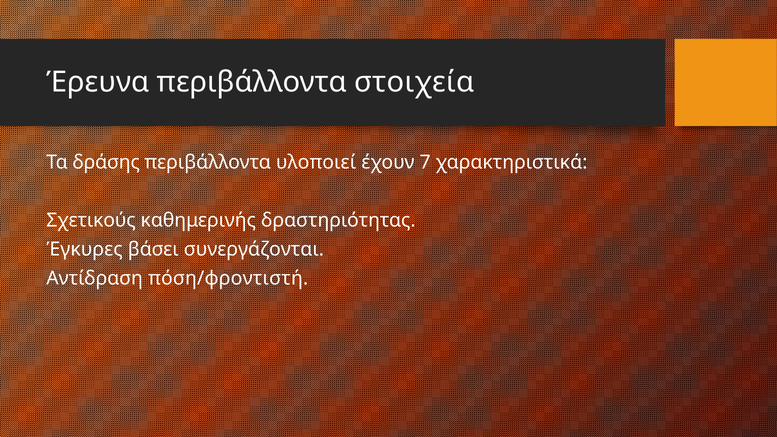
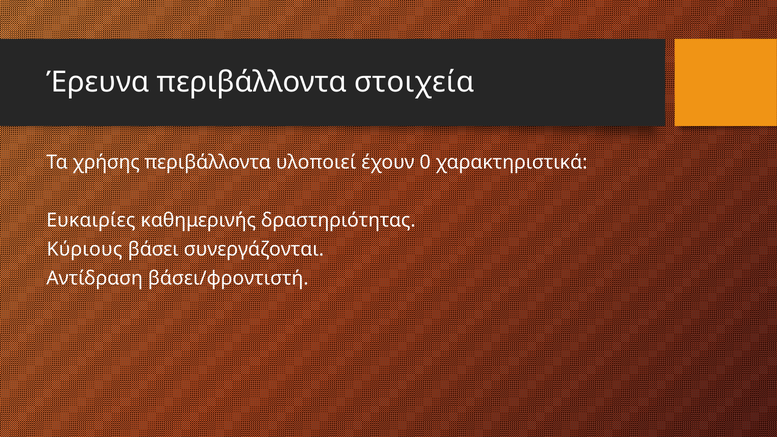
δράσης: δράσης -> χρήσης
7: 7 -> 0
Σχετικούς: Σχετικούς -> Ευκαιρίες
Έγκυρες: Έγκυρες -> Κύριους
πόση/φροντιστή: πόση/φροντιστή -> βάσει/φροντιστή
